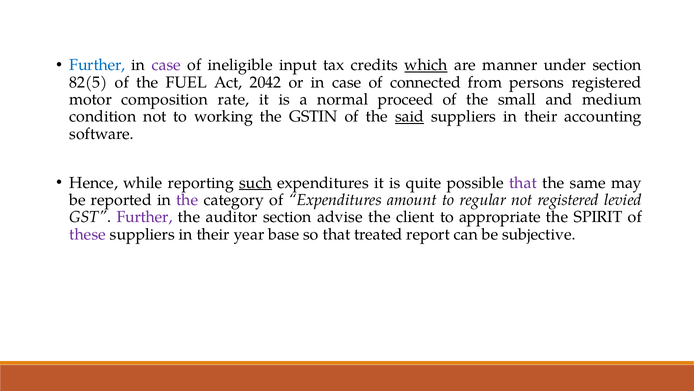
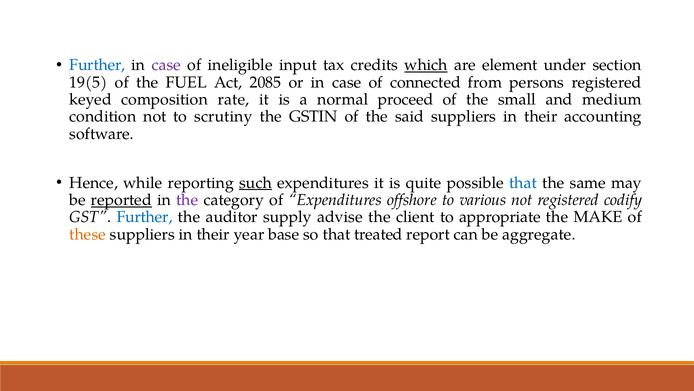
manner: manner -> element
82(5: 82(5 -> 19(5
2042: 2042 -> 2085
motor: motor -> keyed
working: working -> scrutiny
said underline: present -> none
that at (523, 182) colour: purple -> blue
reported underline: none -> present
amount: amount -> offshore
regular: regular -> various
levied: levied -> codify
Further at (145, 217) colour: purple -> blue
auditor section: section -> supply
SPIRIT: SPIRIT -> MAKE
these colour: purple -> orange
subjective: subjective -> aggregate
